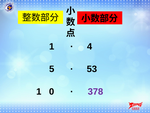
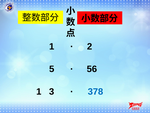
4: 4 -> 2
53: 53 -> 56
0: 0 -> 3
378 colour: purple -> blue
